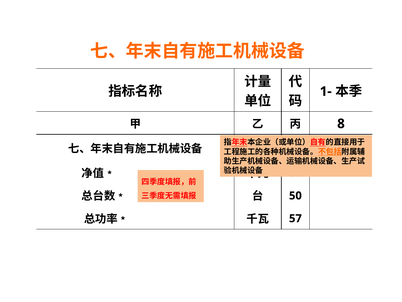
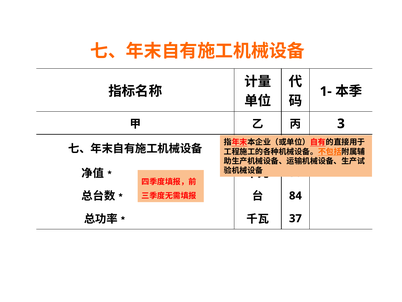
8: 8 -> 3
50: 50 -> 84
57: 57 -> 37
